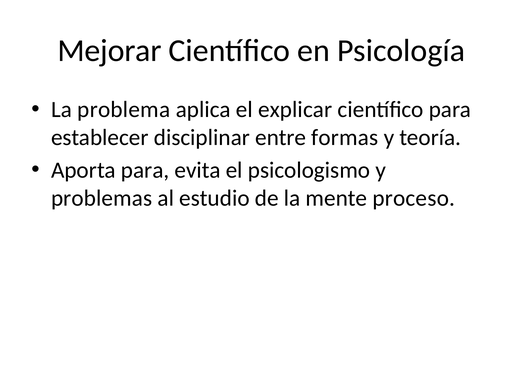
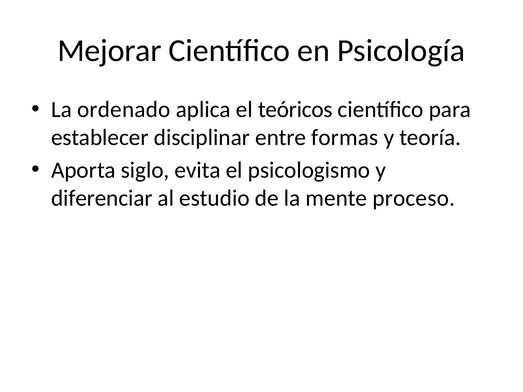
problema: problema -> ordenado
explicar: explicar -> teóricos
Aporta para: para -> siglo
problemas: problemas -> diferenciar
